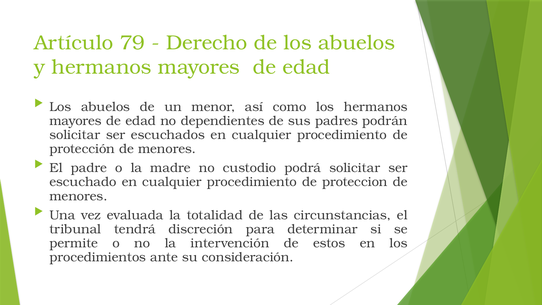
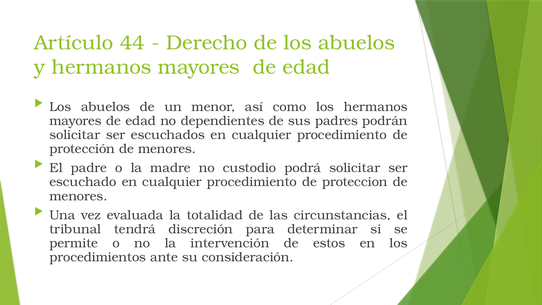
79: 79 -> 44
